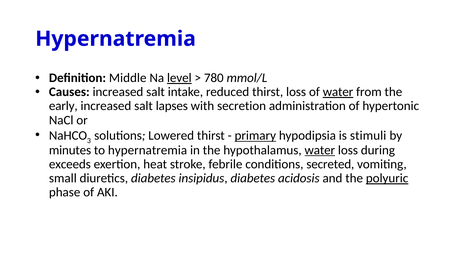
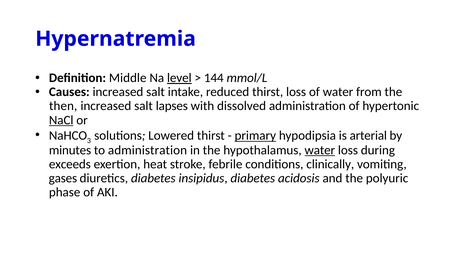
780: 780 -> 144
water at (338, 92) underline: present -> none
early: early -> then
secretion: secretion -> dissolved
NaCl underline: none -> present
stimuli: stimuli -> arterial
to hypernatremia: hypernatremia -> administration
secreted: secreted -> clinically
small: small -> gases
polyuric underline: present -> none
